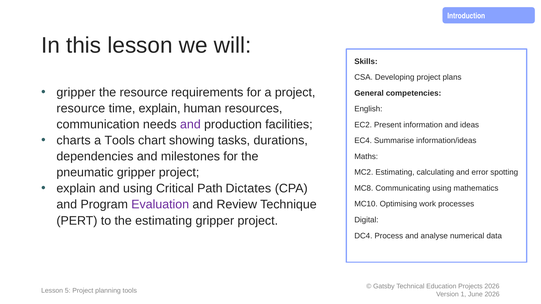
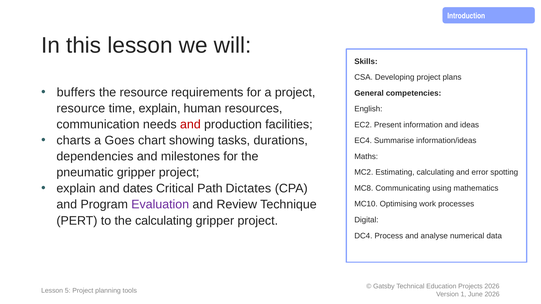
gripper at (76, 93): gripper -> buffers
and at (190, 125) colour: purple -> red
a Tools: Tools -> Goes
and using: using -> dates
the estimating: estimating -> calculating
